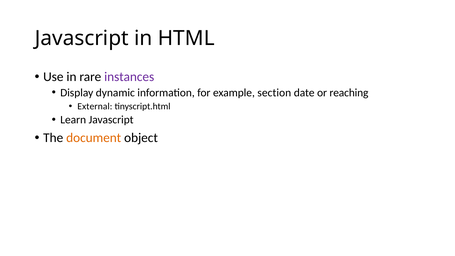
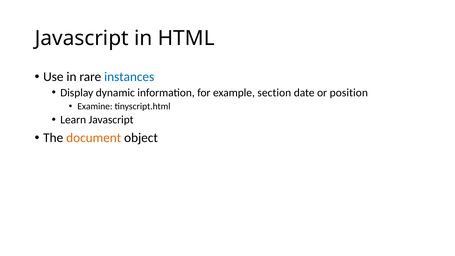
instances colour: purple -> blue
reaching: reaching -> position
External: External -> Examine
